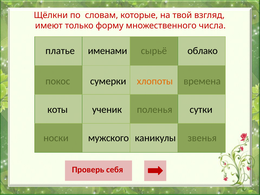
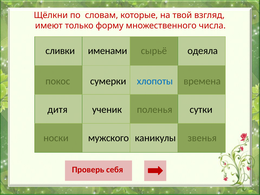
платье: платье -> сливки
облако: облако -> одеяла
хлопоты colour: orange -> blue
коты: коты -> дитя
